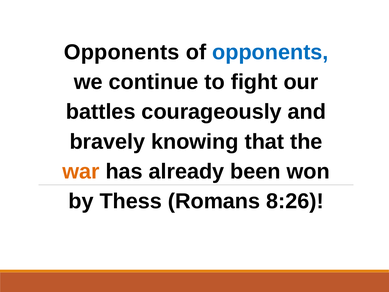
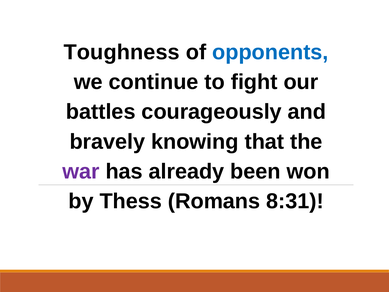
Opponents at (122, 52): Opponents -> Toughness
war colour: orange -> purple
8:26: 8:26 -> 8:31
